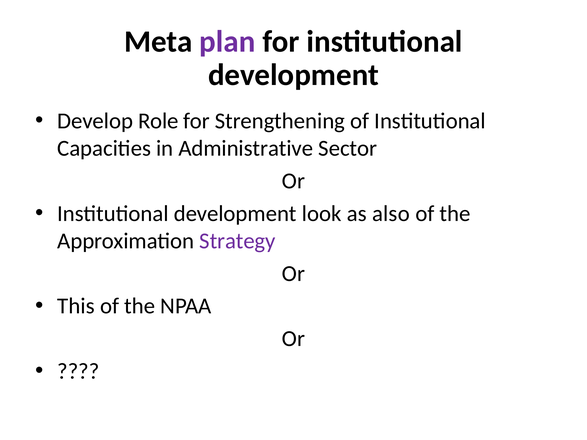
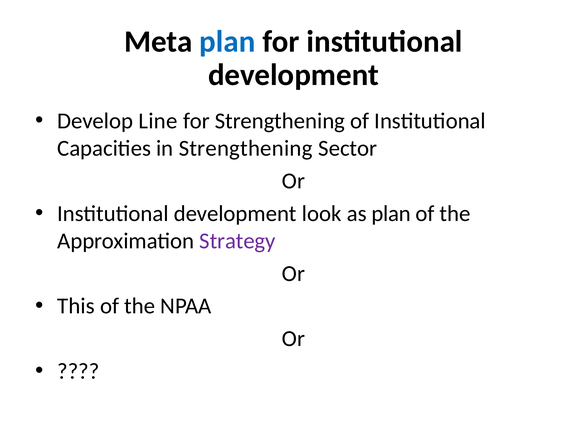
plan at (227, 42) colour: purple -> blue
Role: Role -> Line
in Administrative: Administrative -> Strengthening
as also: also -> plan
